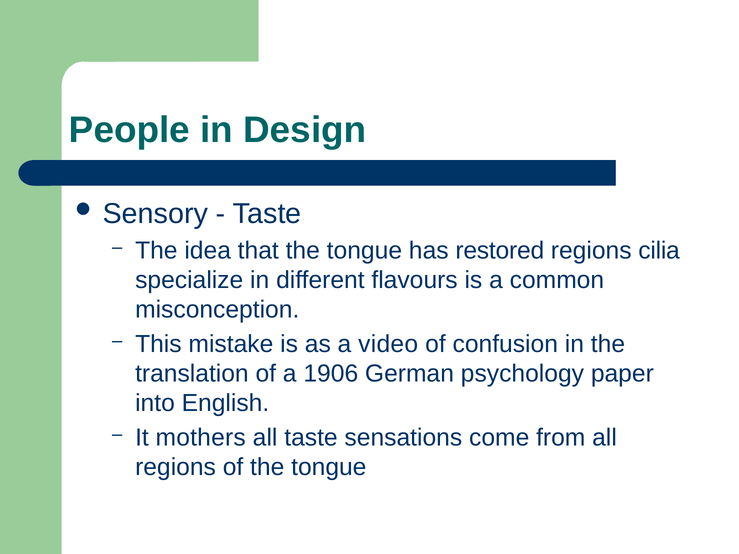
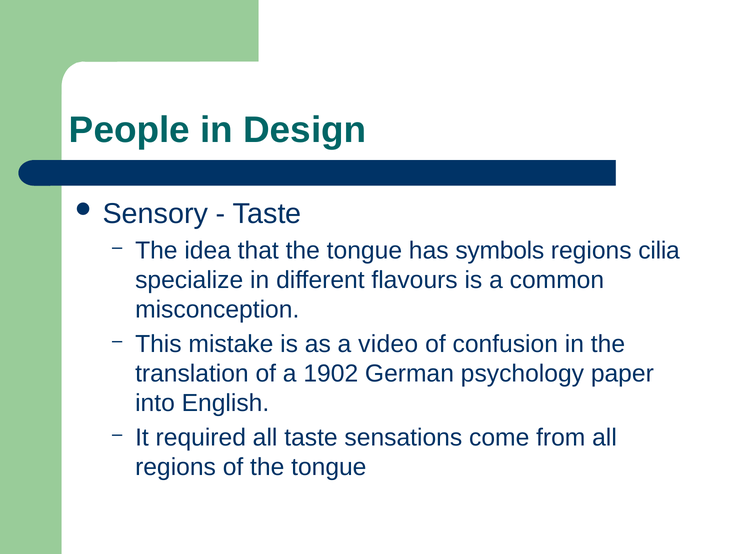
restored: restored -> symbols
1906: 1906 -> 1902
mothers: mothers -> required
